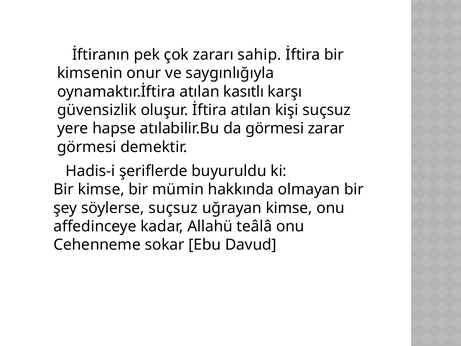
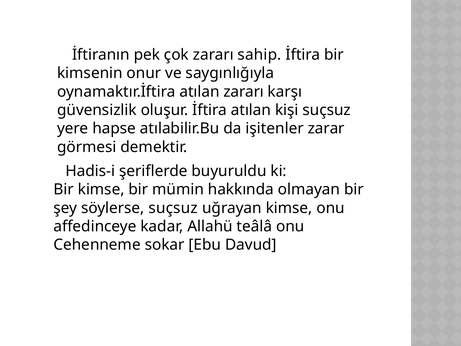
atılan kasıtlı: kasıtlı -> zararı
da görmesi: görmesi -> işitenler
